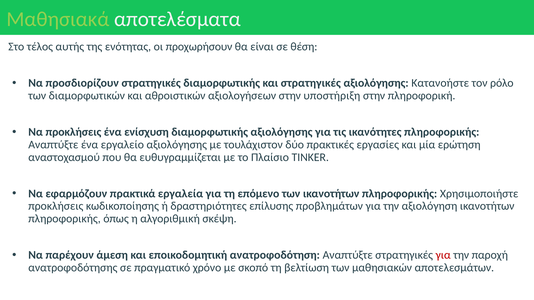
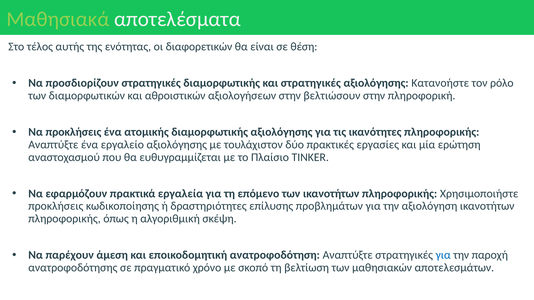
προχωρήσουν: προχωρήσουν -> διαφορετικών
υποστήριξη: υποστήριξη -> βελτιώσουν
ενίσχυση: ενίσχυση -> ατομικής
για at (443, 255) colour: red -> blue
